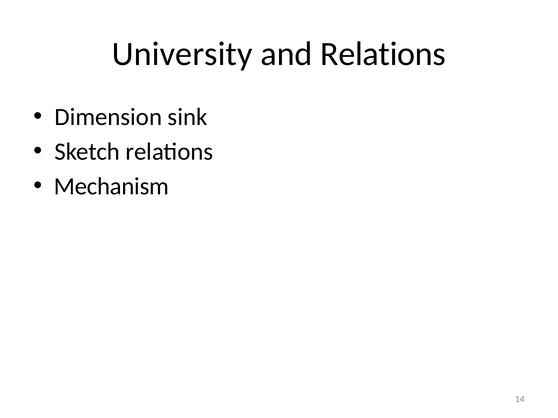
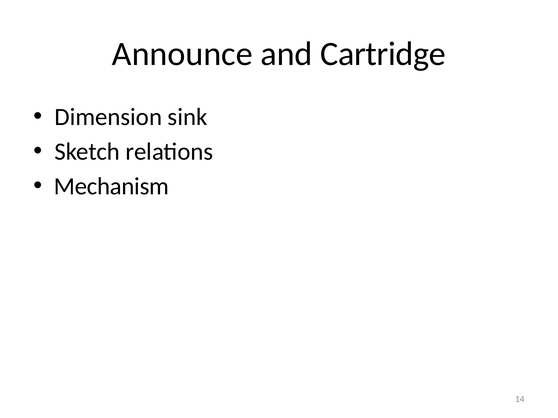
University: University -> Announce
and Relations: Relations -> Cartridge
